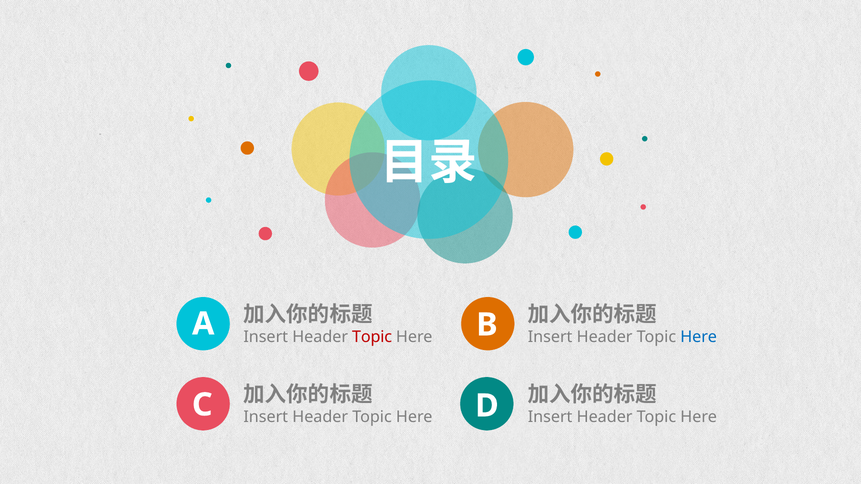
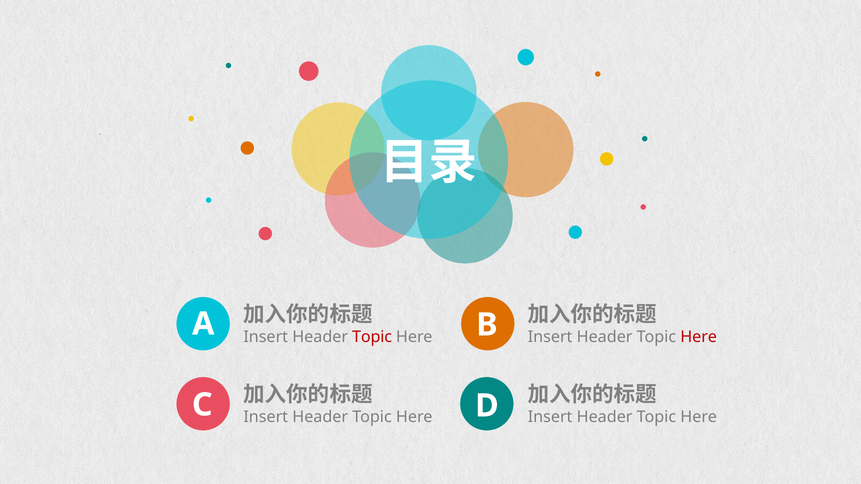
Here at (699, 337) colour: blue -> red
